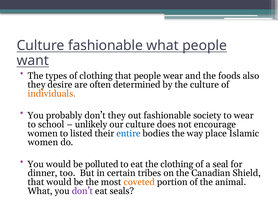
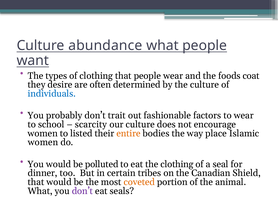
Culture fashionable: fashionable -> abundance
also: also -> coat
individuals colour: orange -> blue
don’t they: they -> trait
society: society -> factors
unlikely: unlikely -> scarcity
entire colour: blue -> orange
